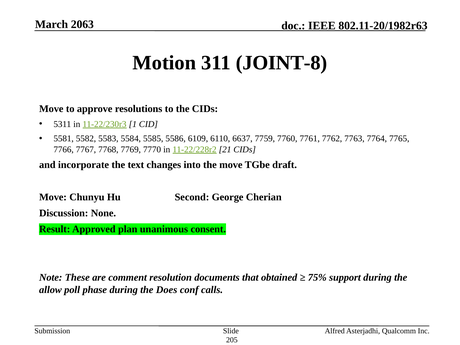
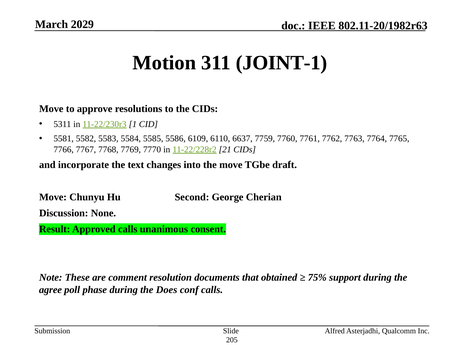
2063: 2063 -> 2029
JOINT-8: JOINT-8 -> JOINT-1
Approved plan: plan -> calls
allow: allow -> agree
